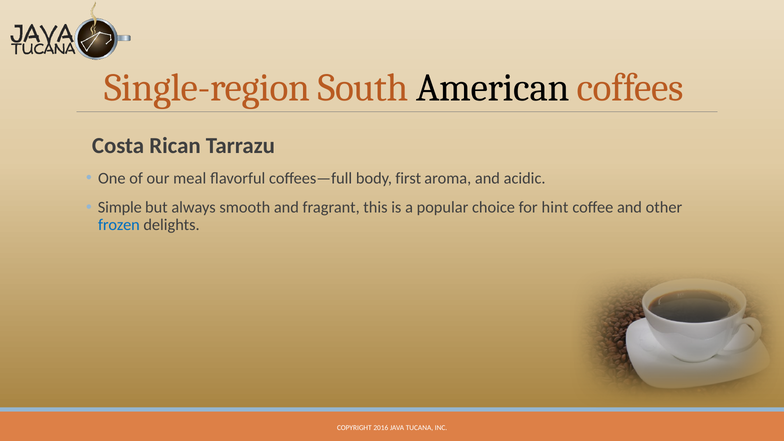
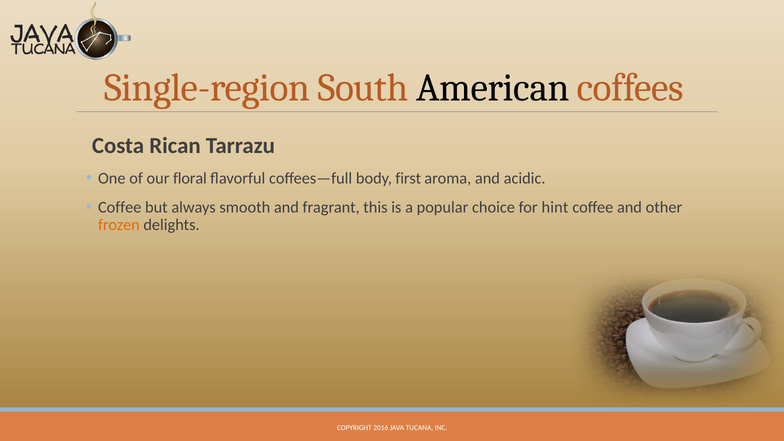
meal: meal -> floral
Simple at (120, 207): Simple -> Coffee
frozen colour: blue -> orange
